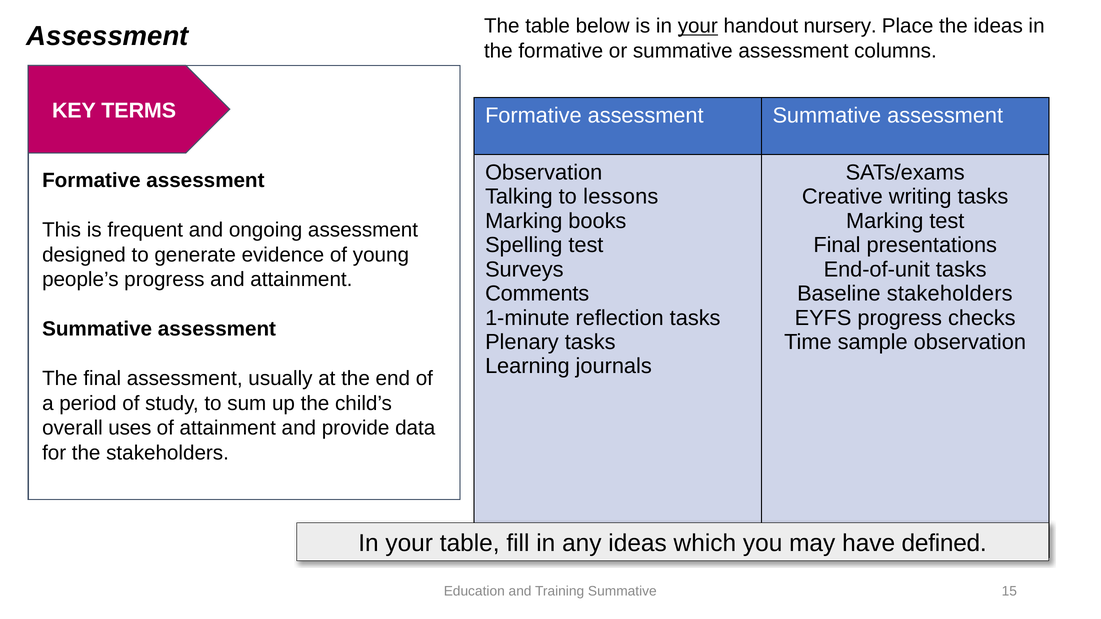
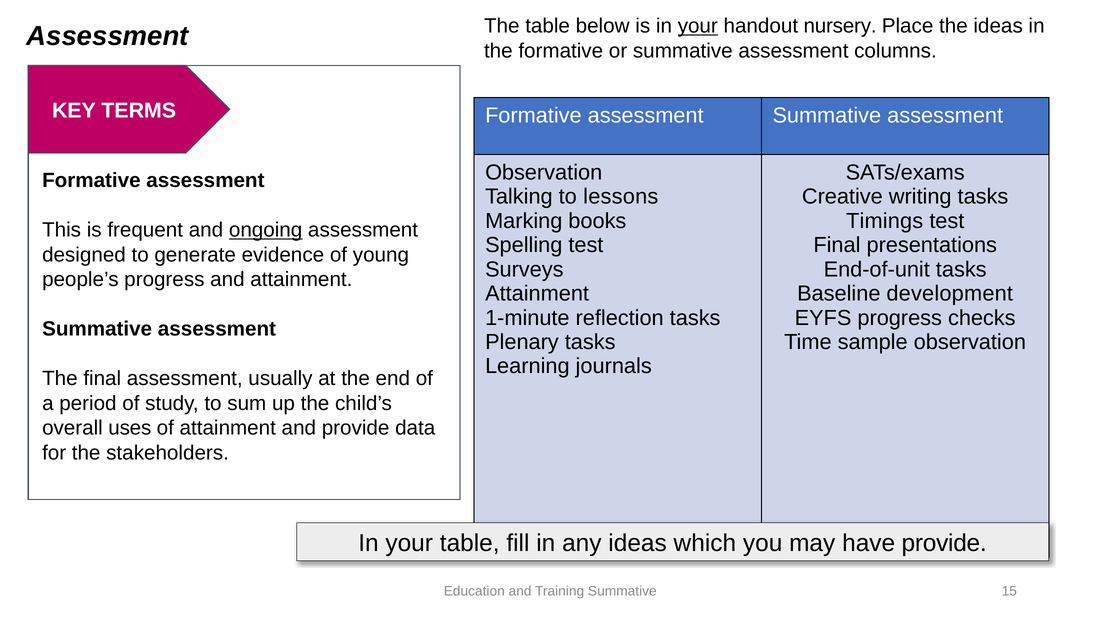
Marking at (885, 221): Marking -> Timings
ongoing underline: none -> present
Comments at (537, 294): Comments -> Attainment
Baseline stakeholders: stakeholders -> development
have defined: defined -> provide
